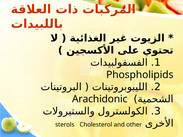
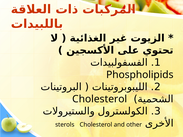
Arachidonic at (100, 99): Arachidonic -> Cholesterol
